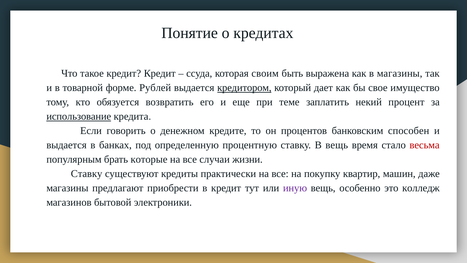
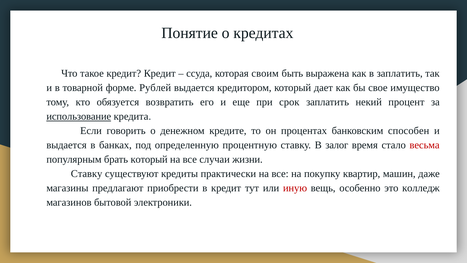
в магазины: магазины -> заплатить
кредитором underline: present -> none
теме: теме -> срок
процентов: процентов -> процентах
В вещь: вещь -> залог
брать которые: которые -> который
иную colour: purple -> red
